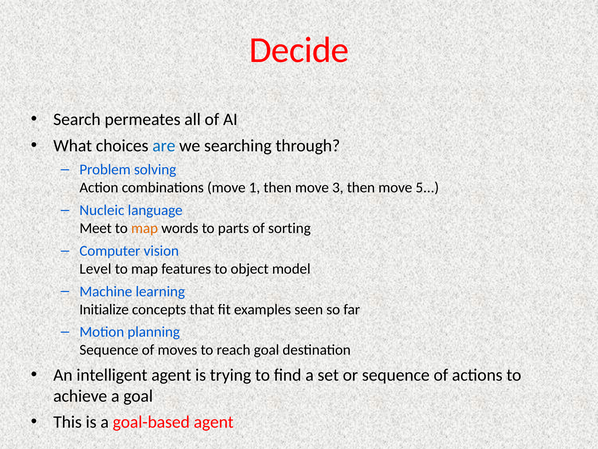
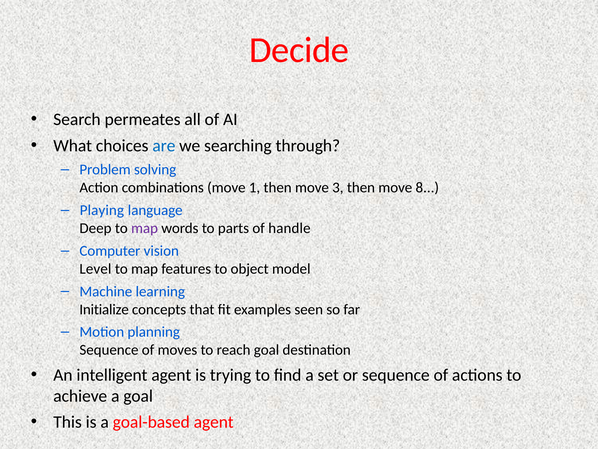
5: 5 -> 8
Nucleic: Nucleic -> Playing
Meet: Meet -> Deep
map at (145, 228) colour: orange -> purple
sorting: sorting -> handle
